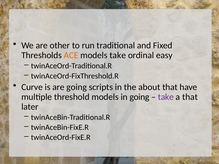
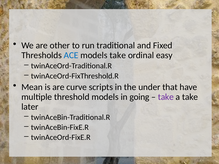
ACE colour: orange -> blue
Curve: Curve -> Mean
are going: going -> curve
about: about -> under
a that: that -> take
